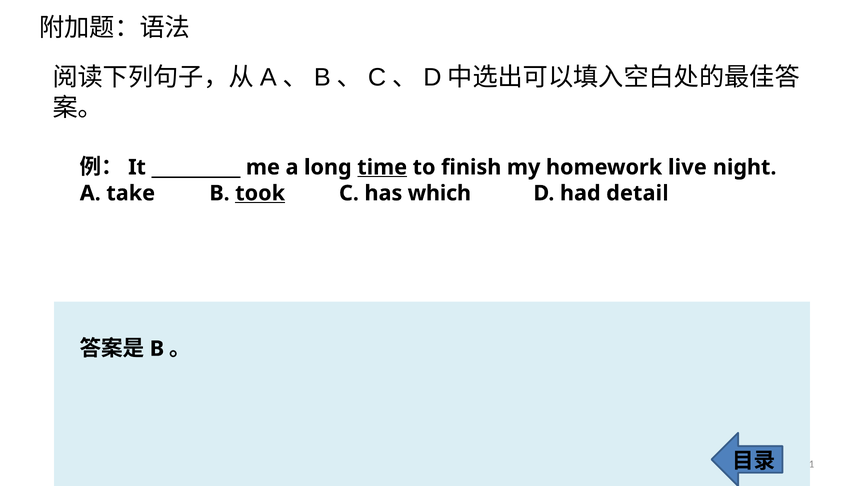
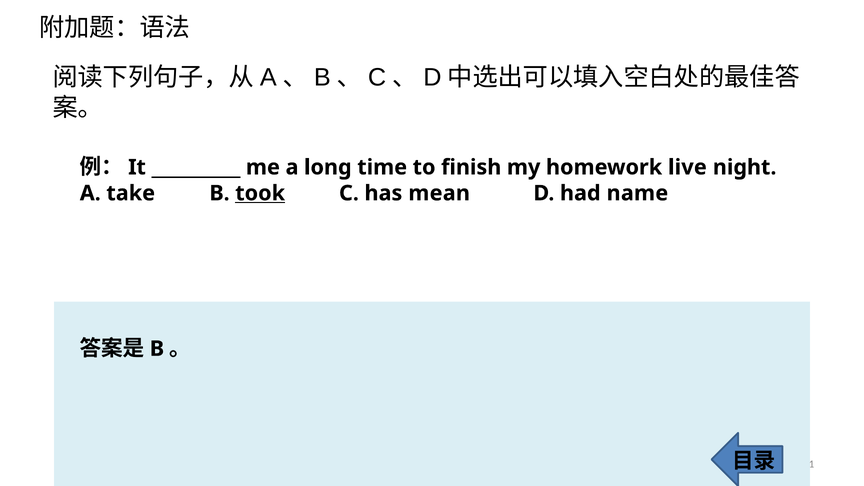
time underline: present -> none
which: which -> mean
detail: detail -> name
